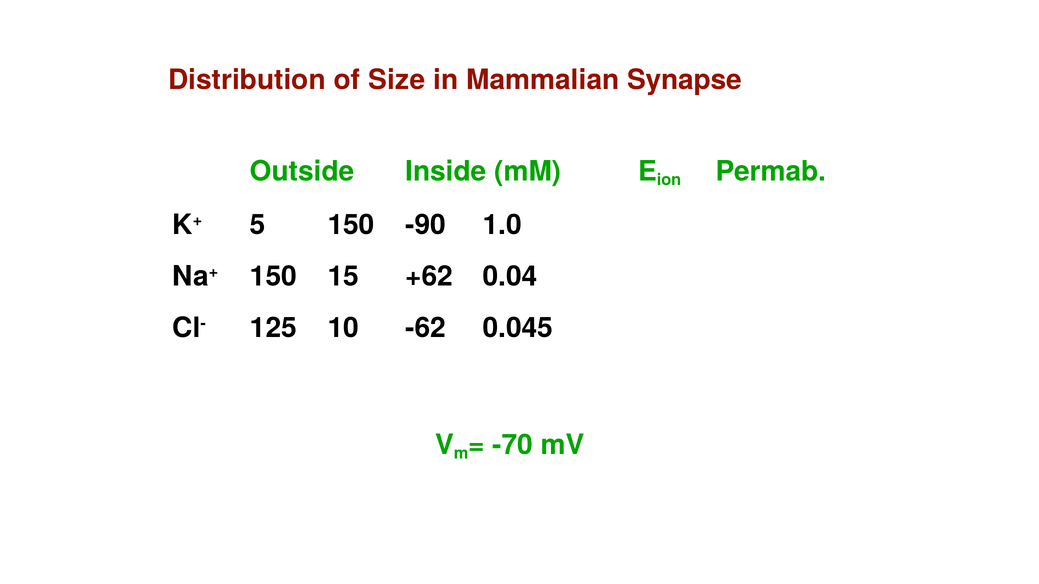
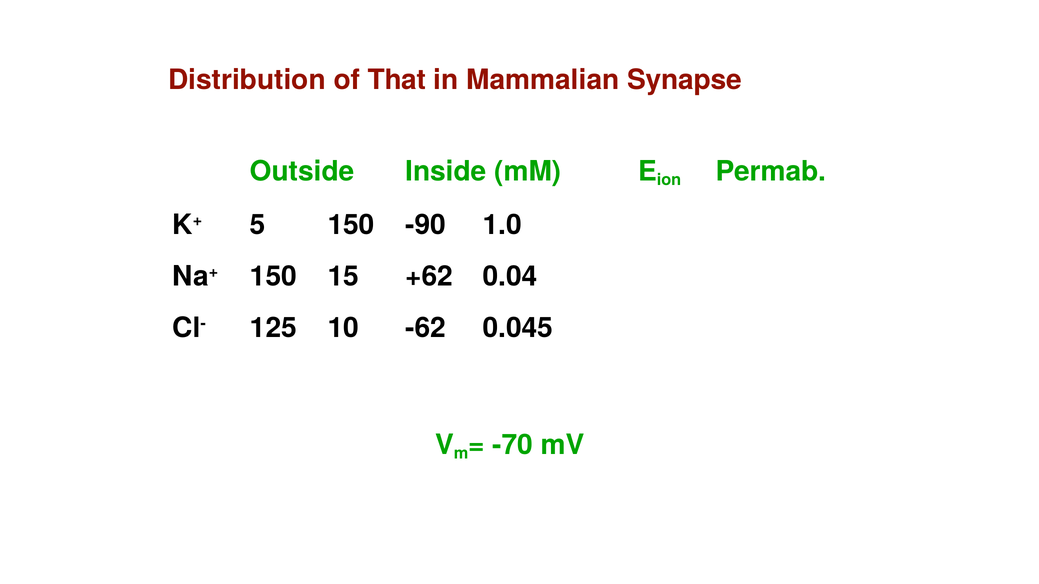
Size: Size -> That
